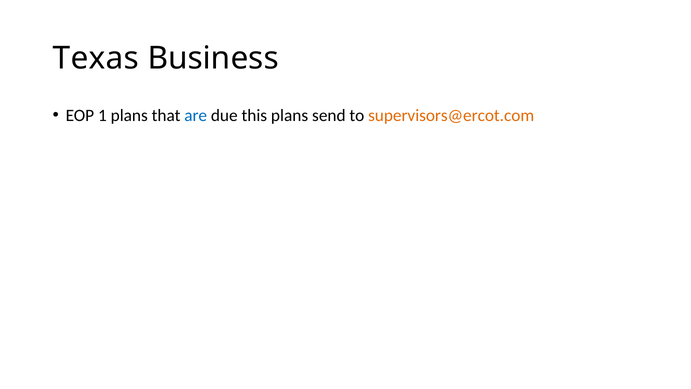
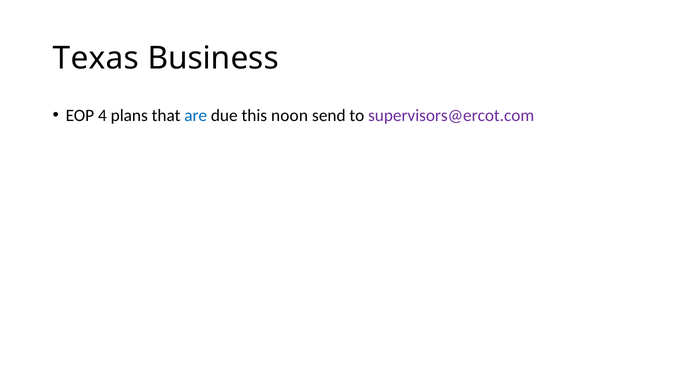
1: 1 -> 4
this plans: plans -> noon
supervisors@ercot.com colour: orange -> purple
